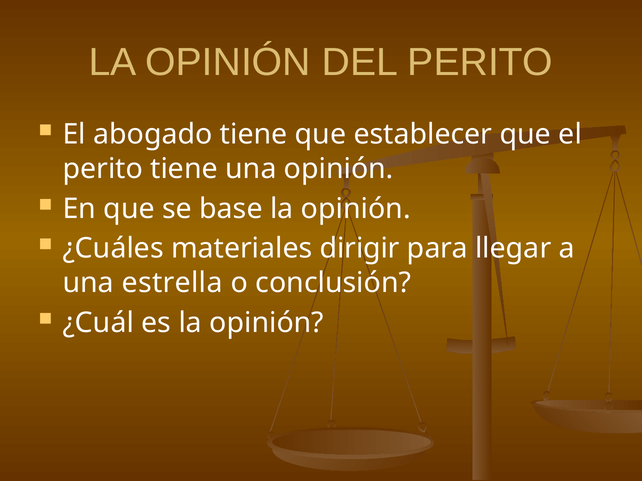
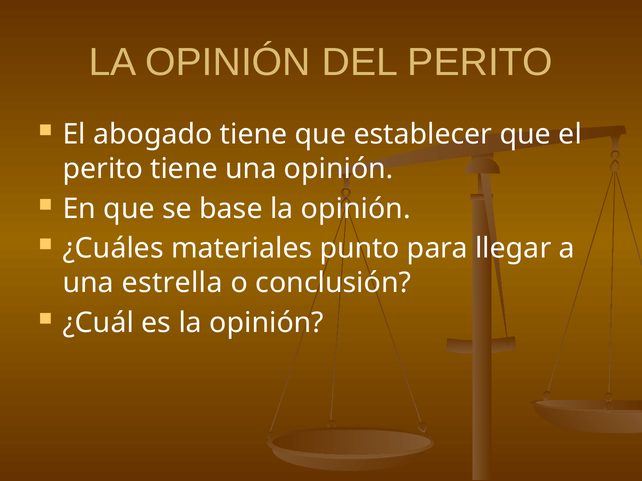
dirigir: dirigir -> punto
